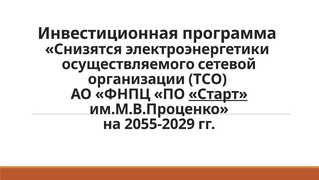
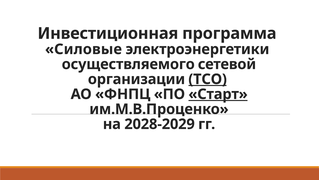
Снизятся: Снизятся -> Силовые
ТСО underline: none -> present
2055-2029: 2055-2029 -> 2028-2029
